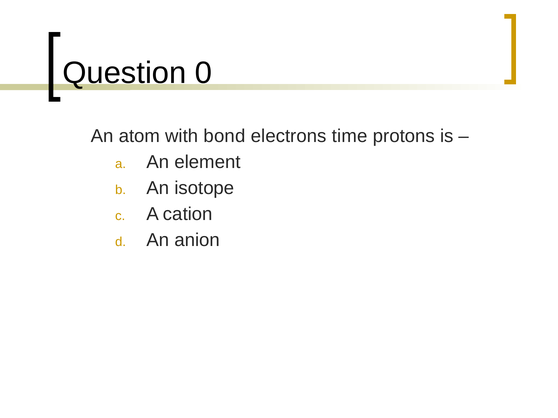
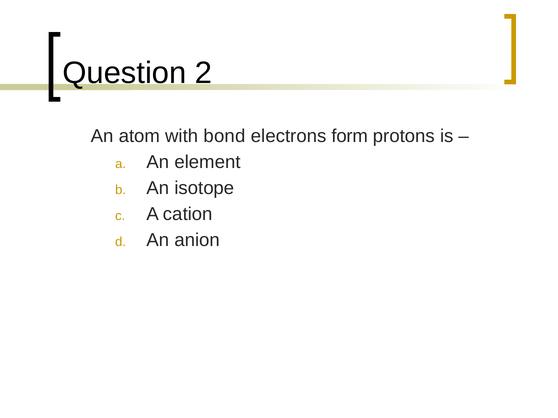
0: 0 -> 2
time: time -> form
